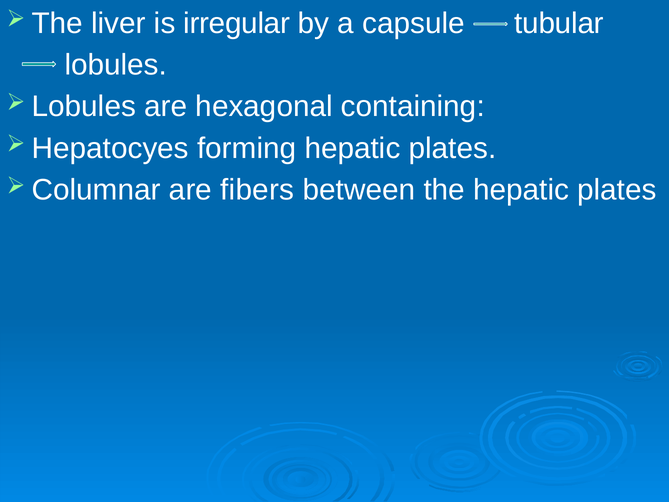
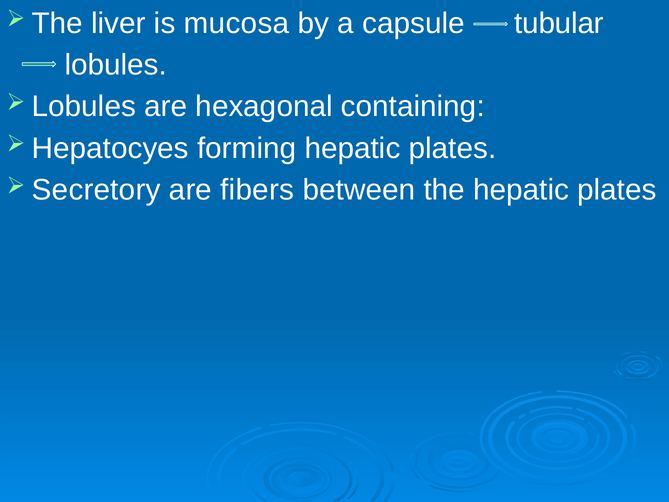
irregular: irregular -> mucosa
Columnar: Columnar -> Secretory
